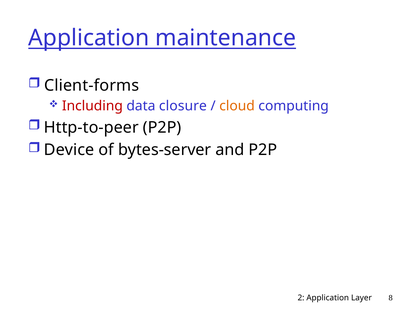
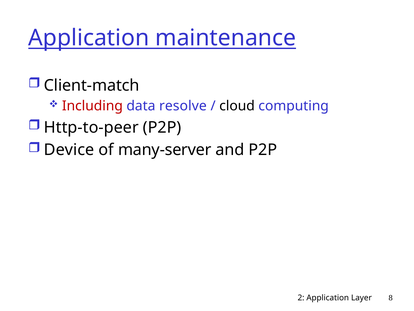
Client-forms: Client-forms -> Client-match
closure: closure -> resolve
cloud colour: orange -> black
bytes-server: bytes-server -> many-server
